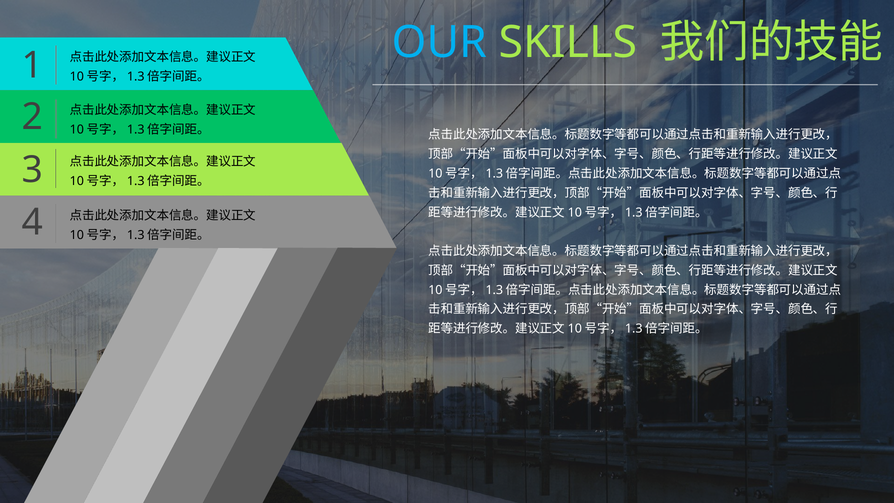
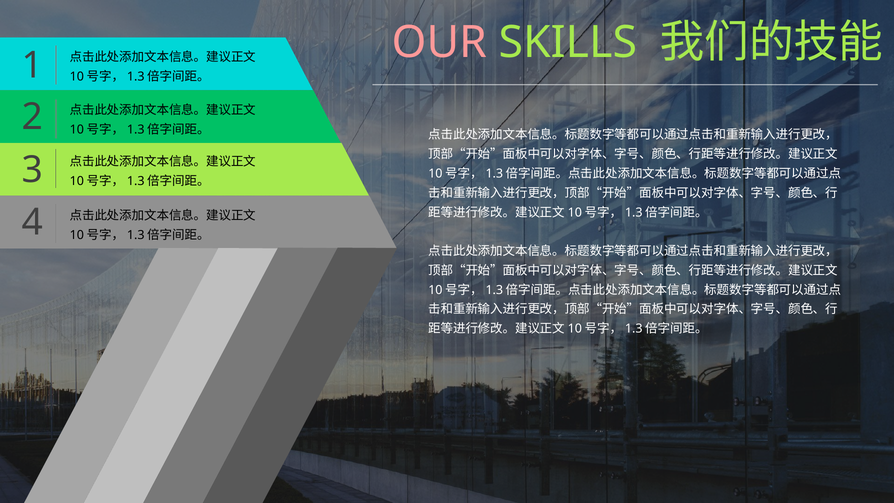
OUR colour: light blue -> pink
